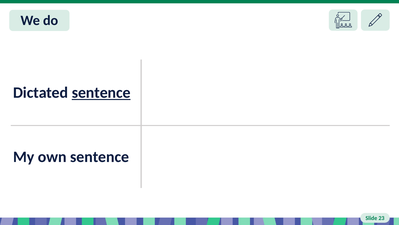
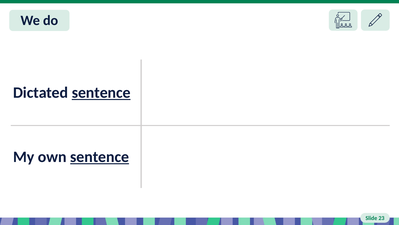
sentence at (100, 156) underline: none -> present
